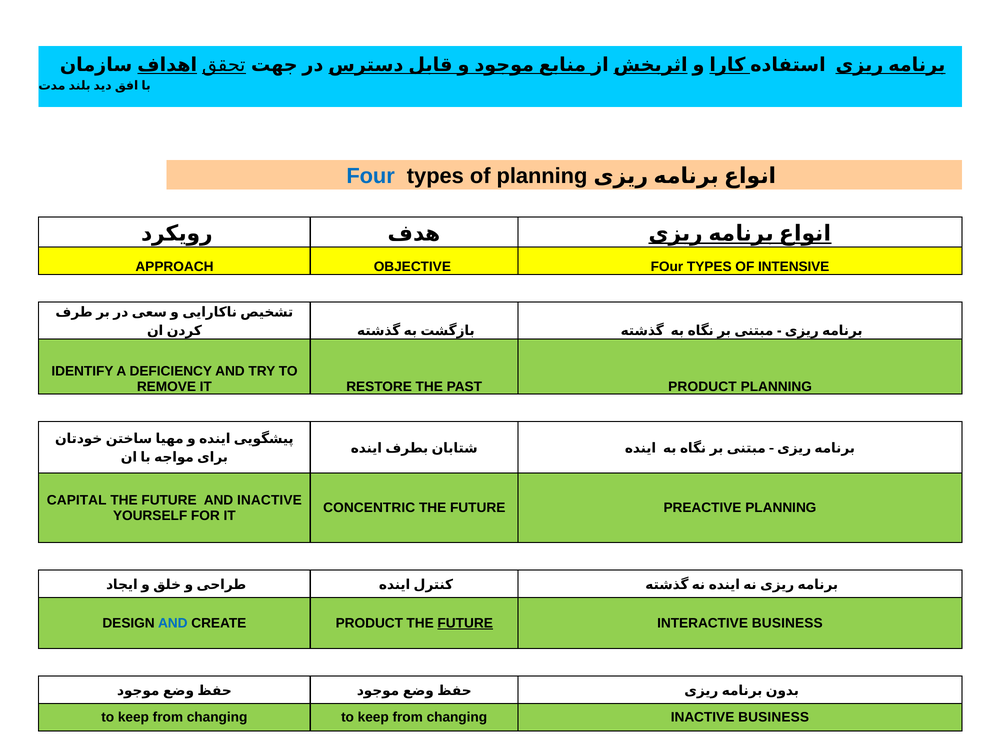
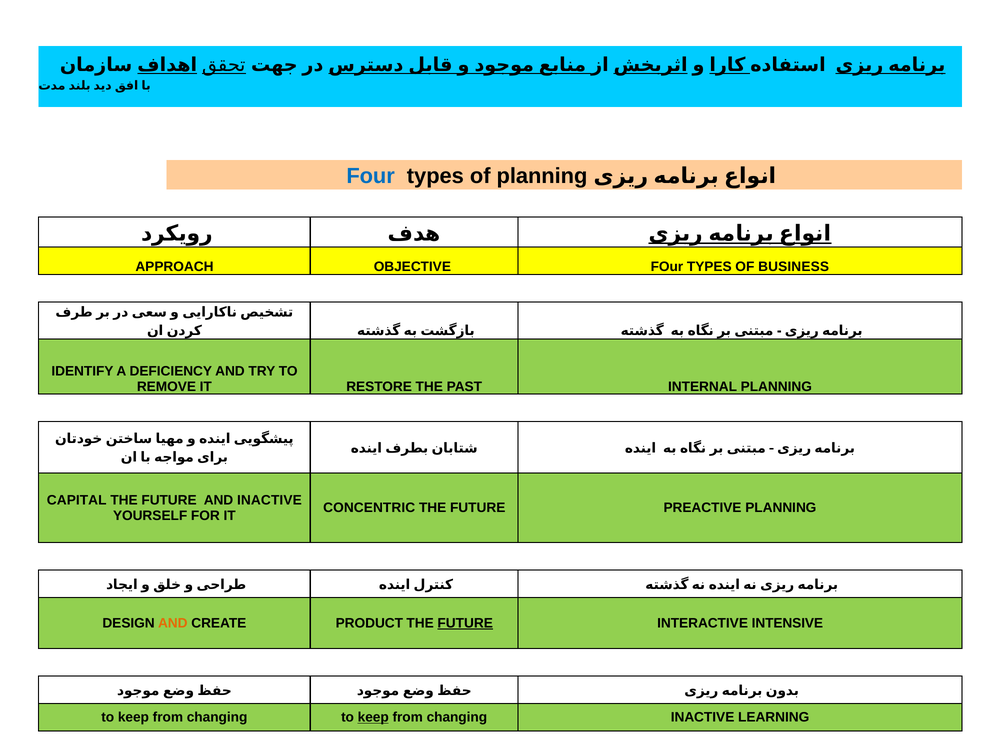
INTENSIVE: INTENSIVE -> BUSINESS
PAST PRODUCT: PRODUCT -> INTERNAL
AND at (173, 623) colour: blue -> orange
INTERACTIVE BUSINESS: BUSINESS -> INTENSIVE
keep at (373, 717) underline: none -> present
INACTIVE BUSINESS: BUSINESS -> LEARNING
